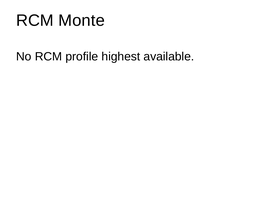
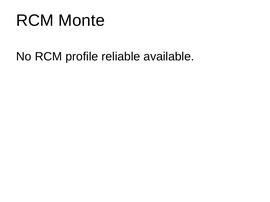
highest: highest -> reliable
